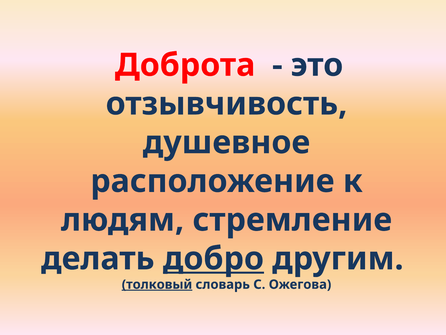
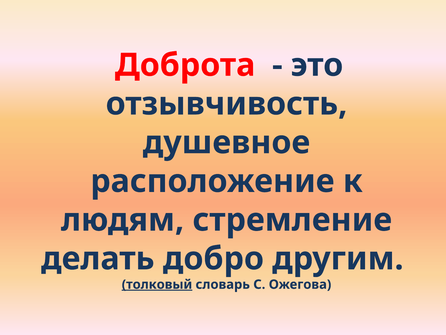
добро underline: present -> none
